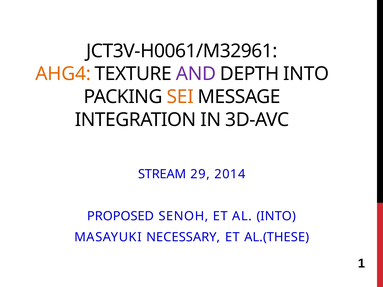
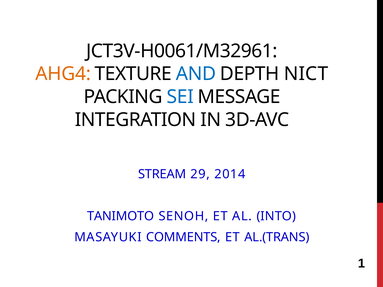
AND colour: purple -> blue
DEPTH INTO: INTO -> NICT
SEI colour: orange -> blue
PROPOSED: PROPOSED -> TANIMOTO
NECESSARY: NECESSARY -> COMMENTS
AL.(THESE: AL.(THESE -> AL.(TRANS
